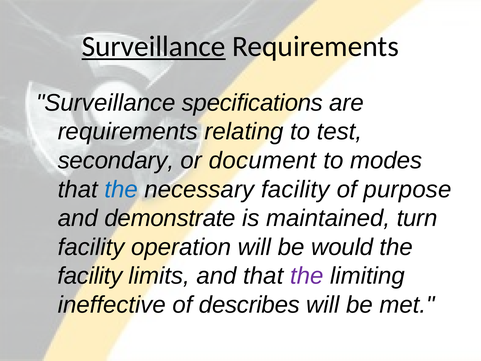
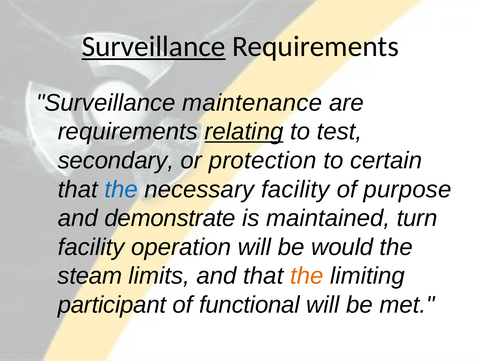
specifications: specifications -> maintenance
relating underline: none -> present
document: document -> protection
modes: modes -> certain
facility at (90, 276): facility -> steam
the at (307, 276) colour: purple -> orange
ineffective: ineffective -> participant
describes: describes -> functional
